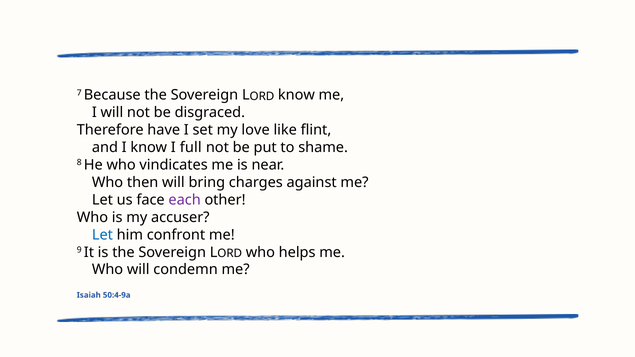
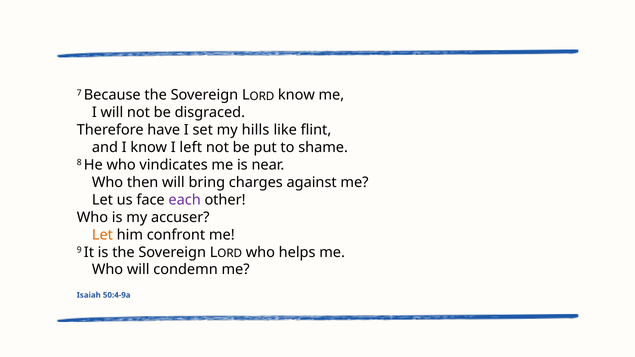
love: love -> hills
full: full -> left
Let at (102, 235) colour: blue -> orange
